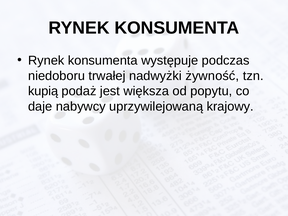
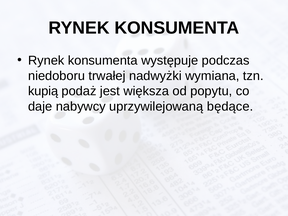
żywność: żywność -> wymiana
krajowy: krajowy -> będące
